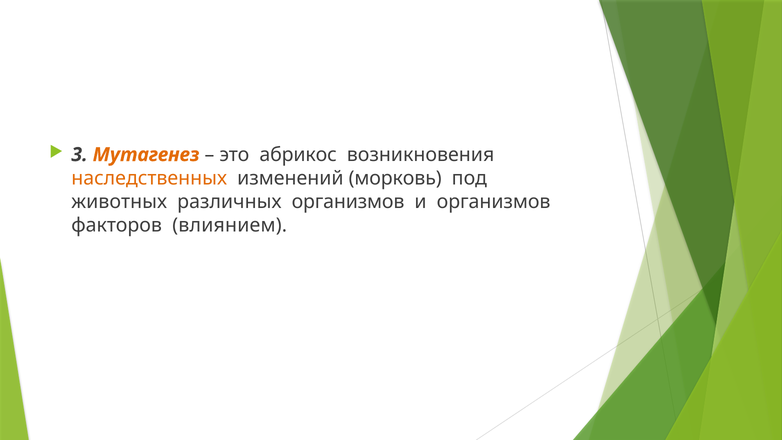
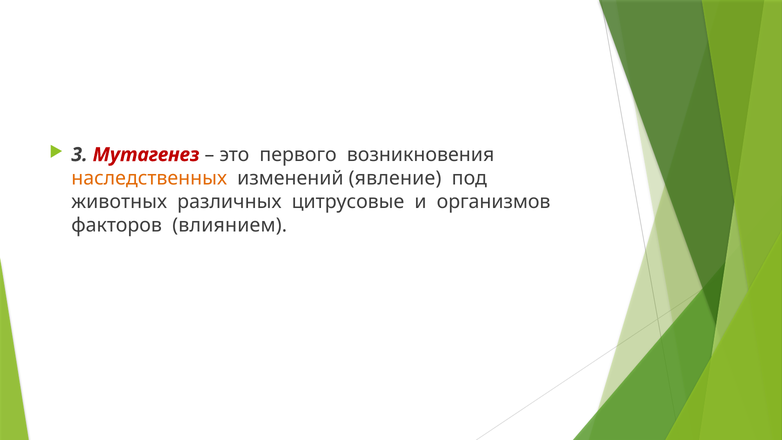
Мутагенез colour: orange -> red
абрикос: абрикос -> первого
морковь: морковь -> явление
различных организмов: организмов -> цитрусовые
